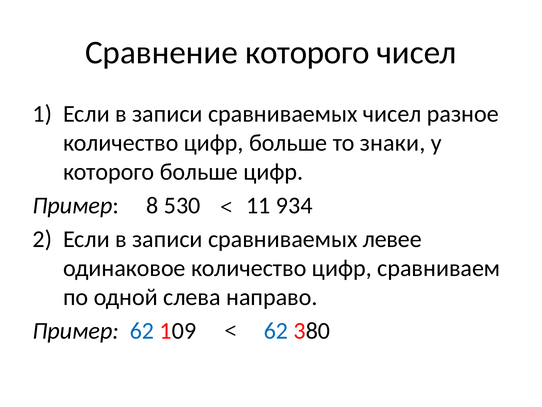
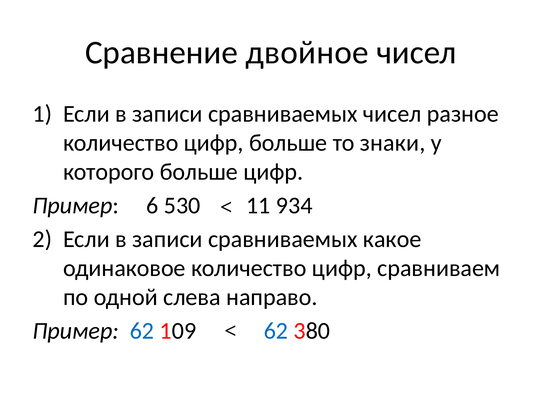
Сравнение которого: которого -> двойное
8: 8 -> 6
левее: левее -> какое
